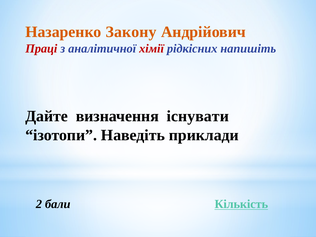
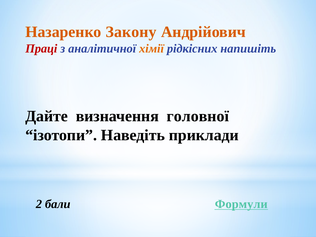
хімії colour: red -> orange
існувати: існувати -> головної
Кількість: Кількість -> Формули
